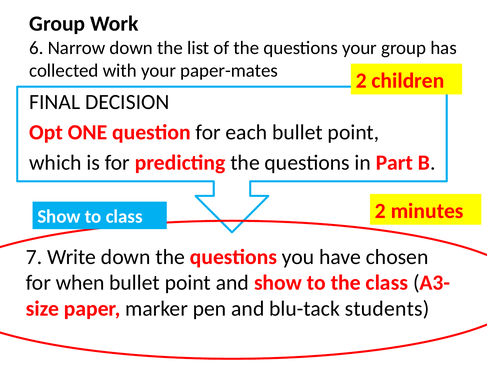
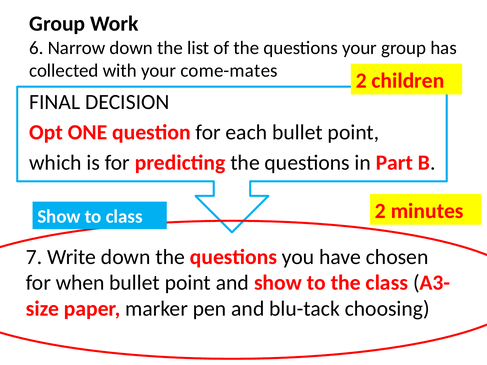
paper-mates: paper-mates -> come-mates
students: students -> choosing
